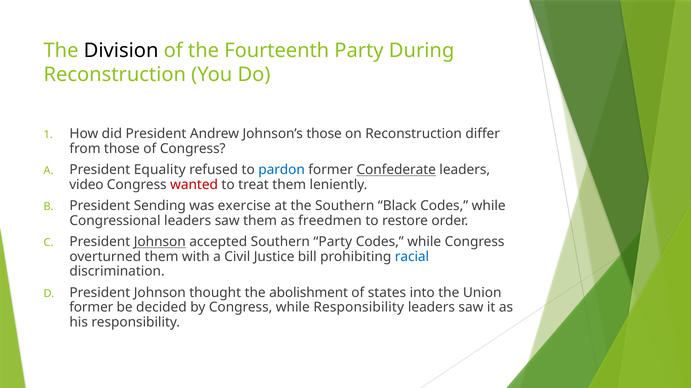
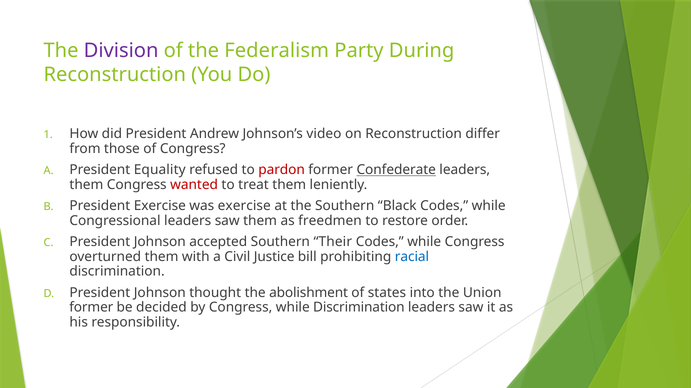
Division colour: black -> purple
Fourteenth: Fourteenth -> Federalism
Johnson’s those: those -> video
pardon colour: blue -> red
video at (86, 185): video -> them
President Sending: Sending -> Exercise
Johnson at (160, 242) underline: present -> none
Southern Party: Party -> Their
while Responsibility: Responsibility -> Discrimination
